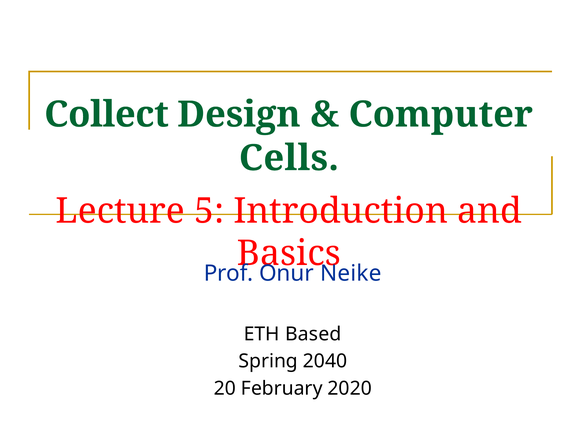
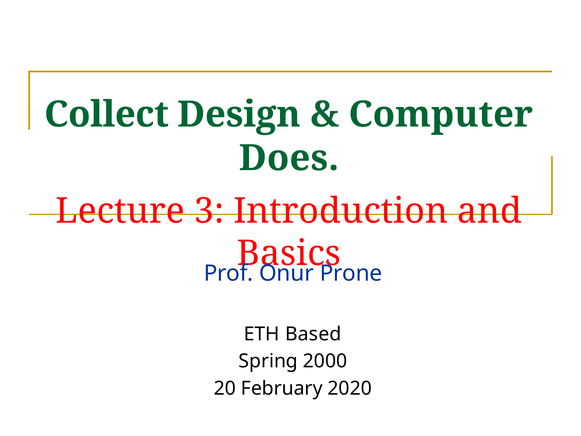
Cells: Cells -> Does
5: 5 -> 3
Neike: Neike -> Prone
2040: 2040 -> 2000
